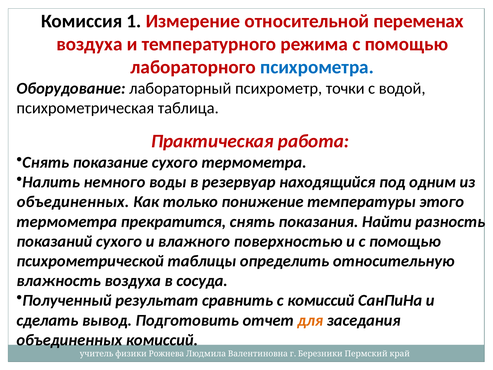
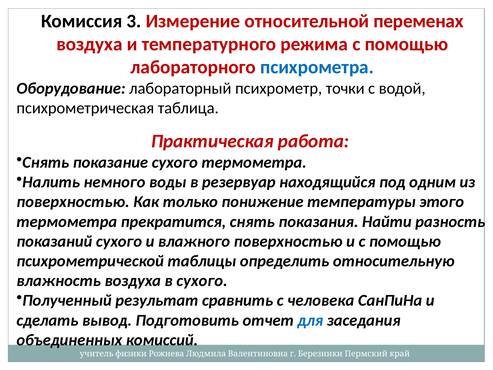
1: 1 -> 3
объединенных at (73, 202): объединенных -> поверхностью
в сосуда: сосуда -> сухого
с комиссий: комиссий -> человека
для colour: orange -> blue
